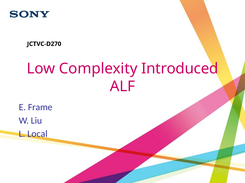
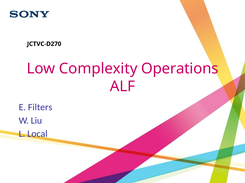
Introduced: Introduced -> Operations
Frame: Frame -> Filters
